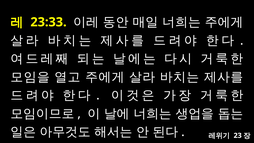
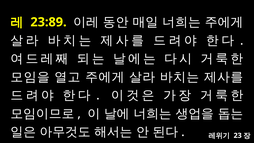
23:33: 23:33 -> 23:89
